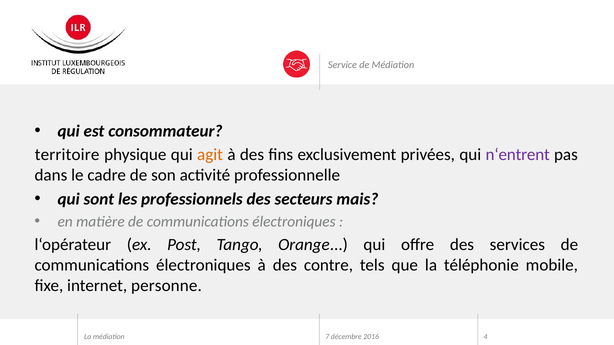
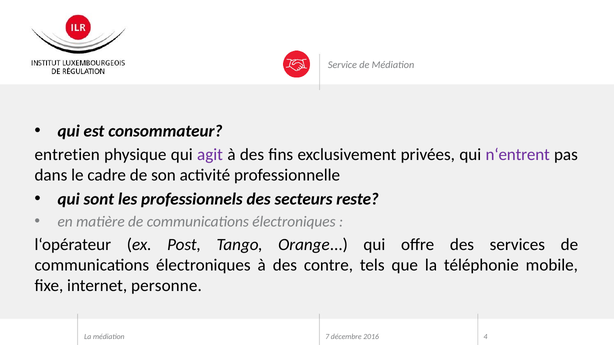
territoire: territoire -> entretien
agit colour: orange -> purple
mais: mais -> reste
